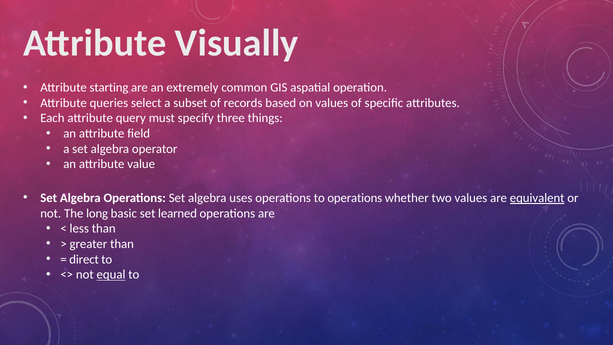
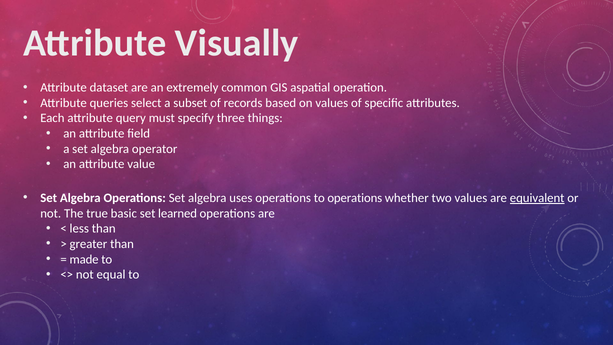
starting: starting -> dataset
long: long -> true
direct: direct -> made
equal underline: present -> none
